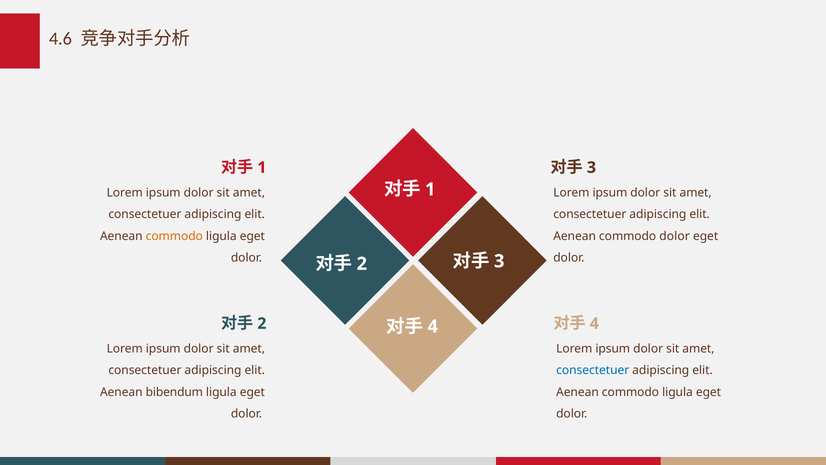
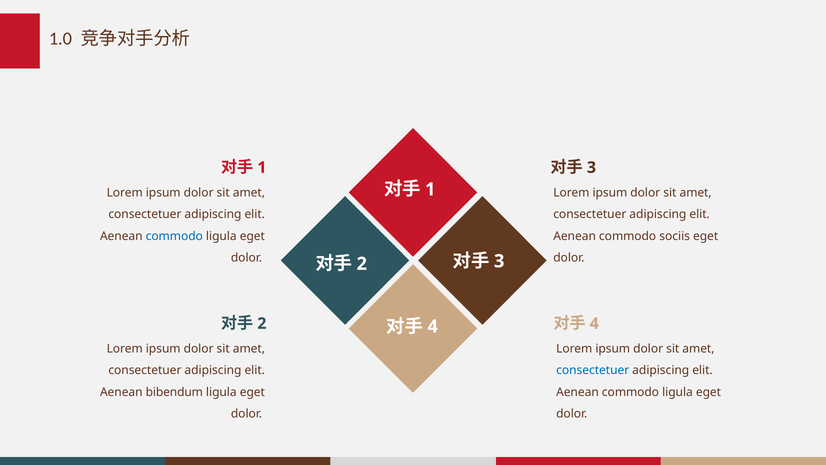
4.6: 4.6 -> 1.0
commodo at (174, 236) colour: orange -> blue
commodo dolor: dolor -> sociis
